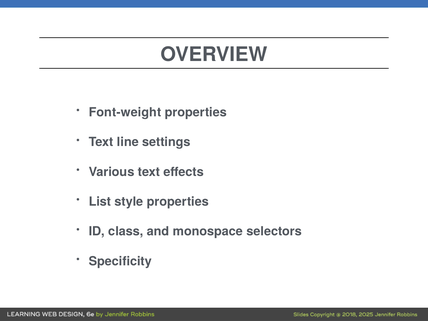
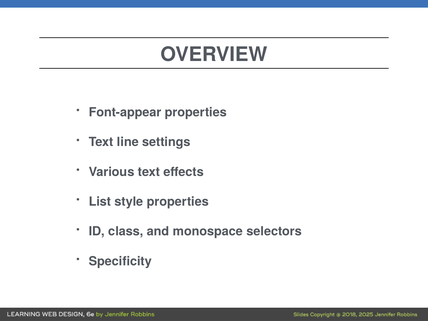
Font-weight: Font-weight -> Font-appear
